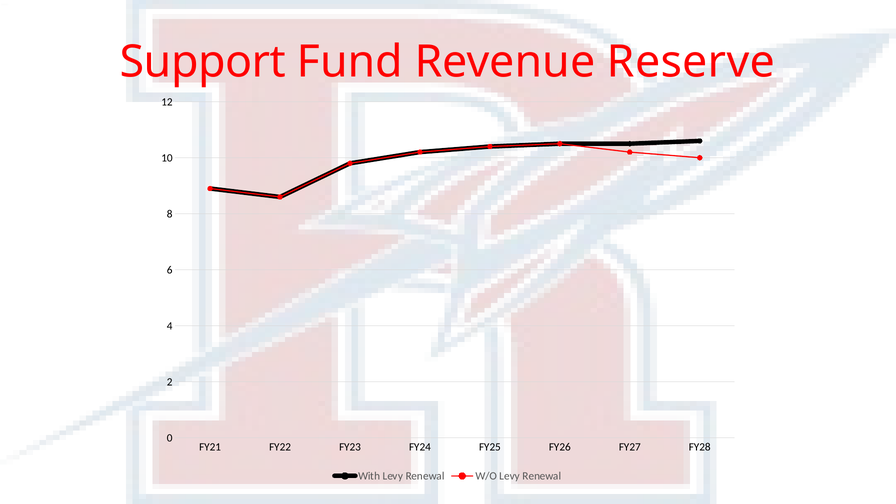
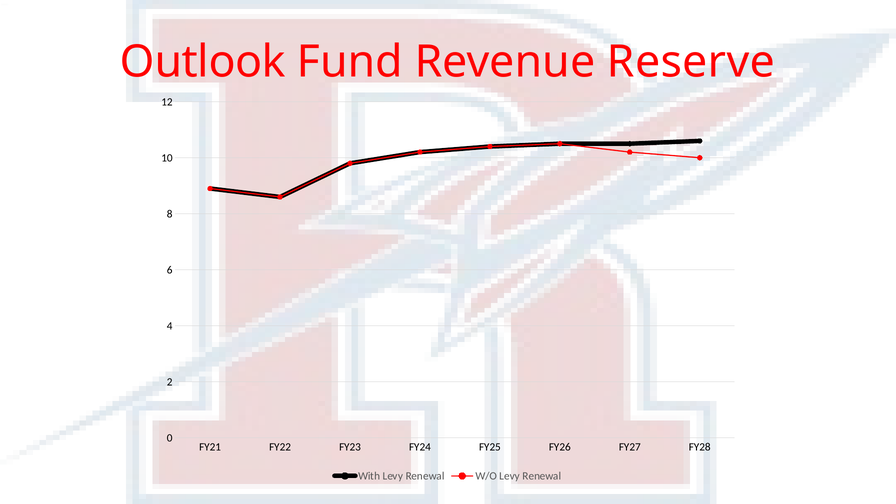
Support: Support -> Outlook
